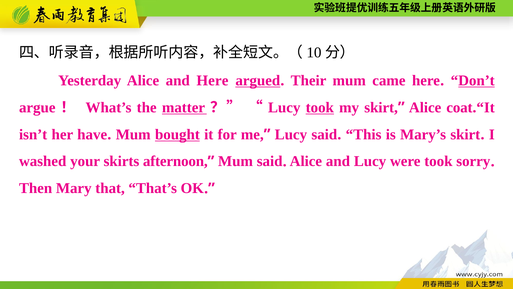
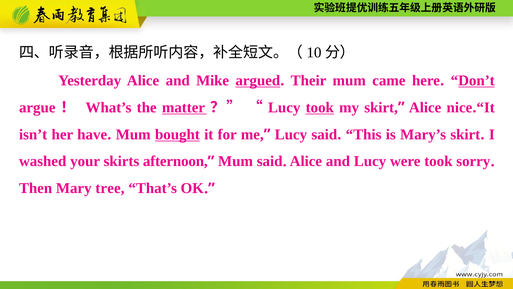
and Here: Here -> Mike
coat: coat -> nice
that: that -> tree
